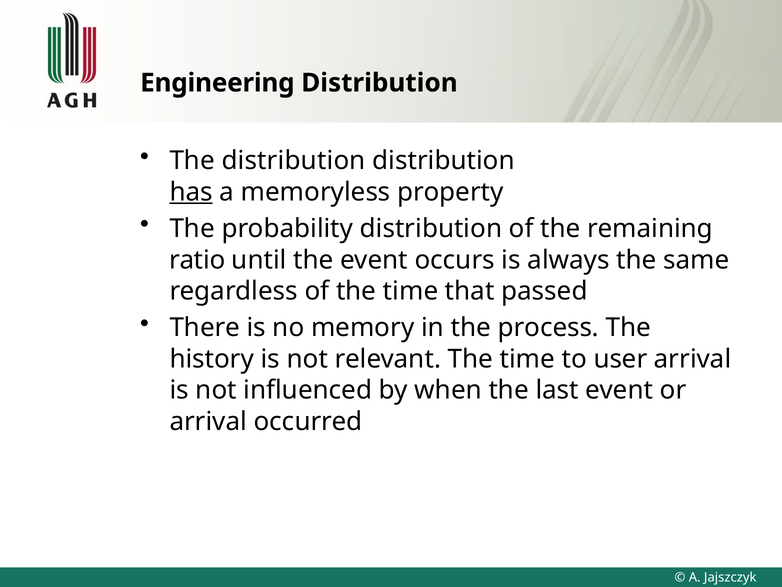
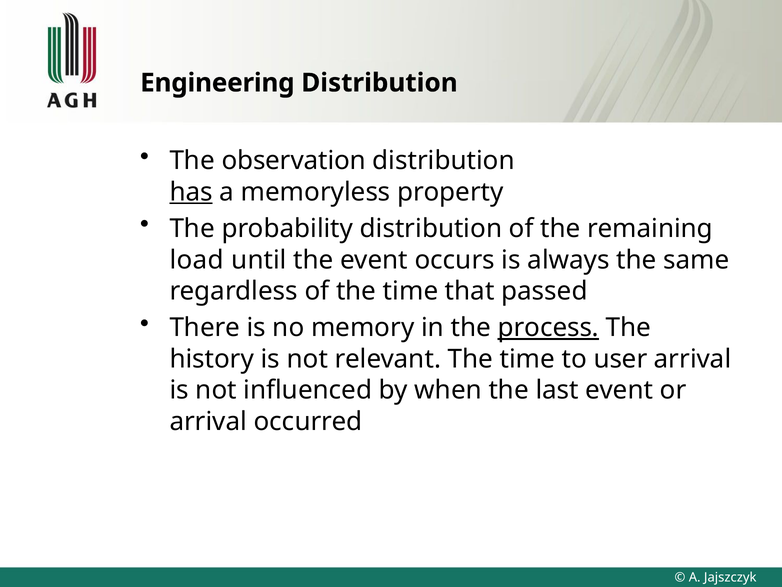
The distribution: distribution -> observation
ratio: ratio -> load
process underline: none -> present
